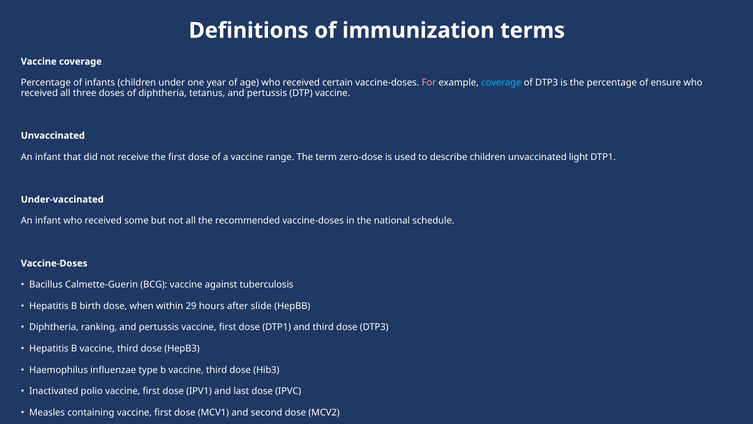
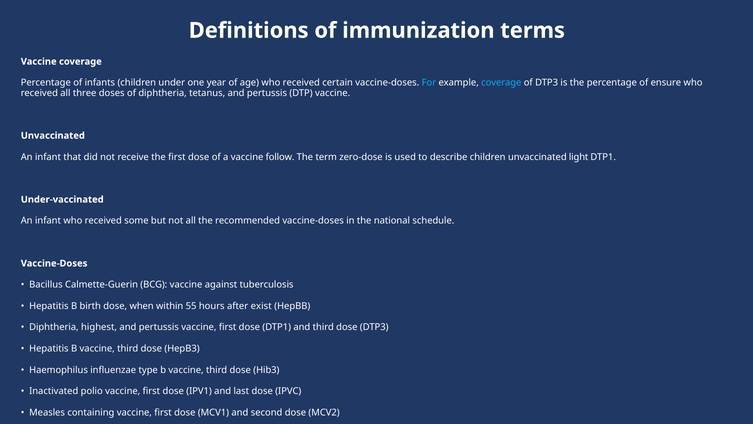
For at (429, 83) colour: pink -> light blue
range: range -> follow
29: 29 -> 55
slide: slide -> exist
ranking: ranking -> highest
